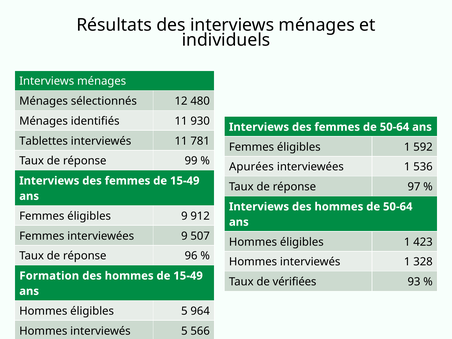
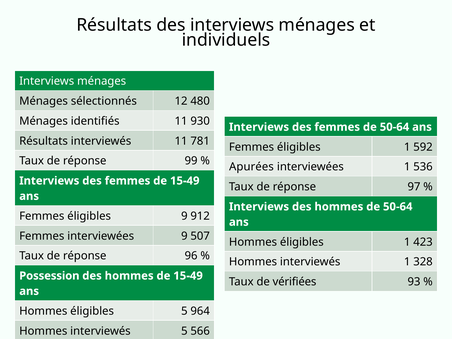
Tablettes at (44, 141): Tablettes -> Résultats
Formation: Formation -> Possession
